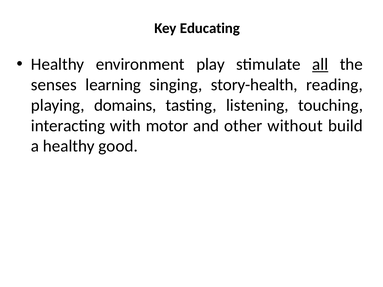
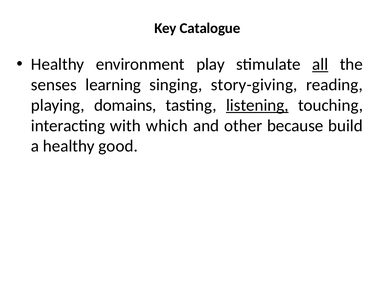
Educating: Educating -> Catalogue
story-health: story-health -> story-giving
listening underline: none -> present
motor: motor -> which
without: without -> because
